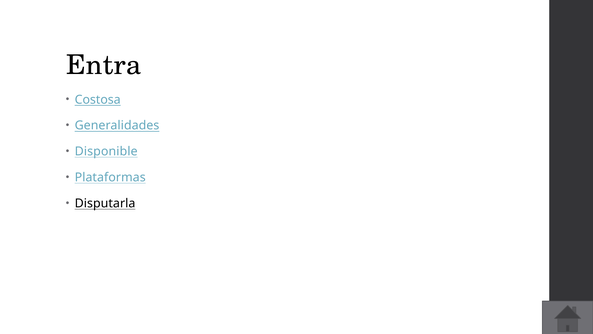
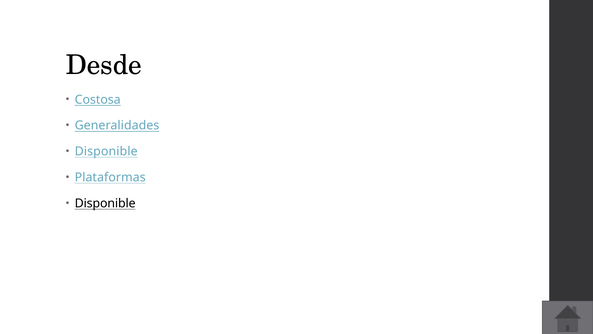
Entra: Entra -> Desde
Disputarla at (105, 203): Disputarla -> Disponible
